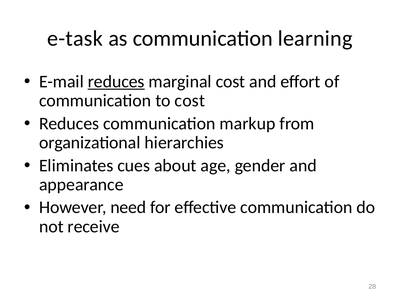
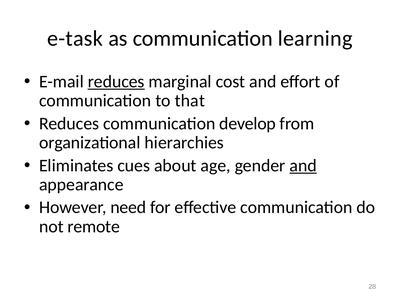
to cost: cost -> that
markup: markup -> develop
and at (303, 165) underline: none -> present
receive: receive -> remote
